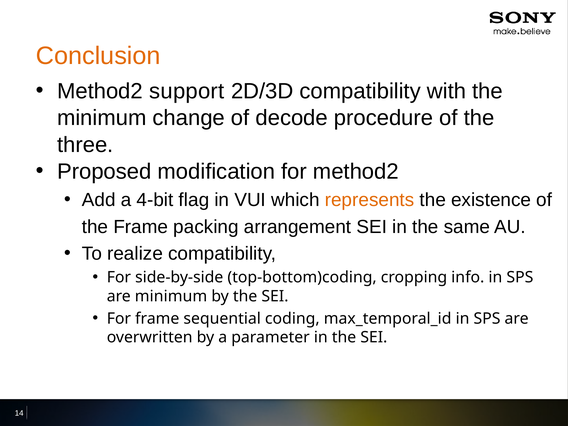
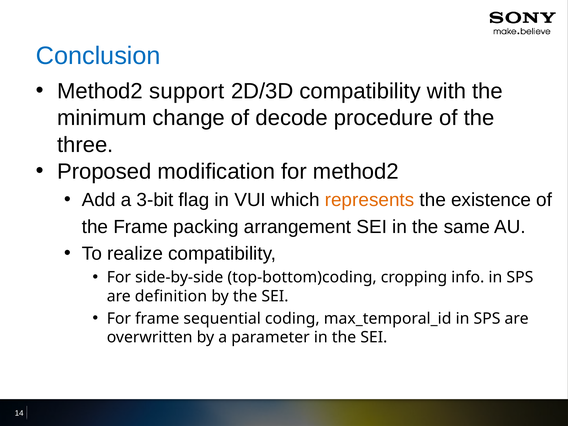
Conclusion colour: orange -> blue
4-bit: 4-bit -> 3-bit
are minimum: minimum -> definition
